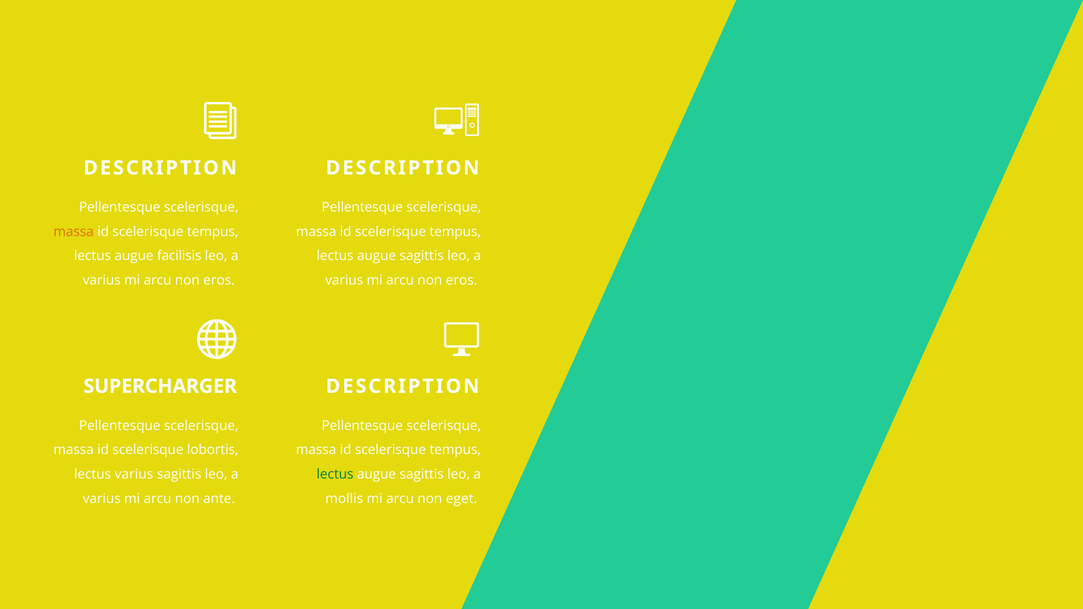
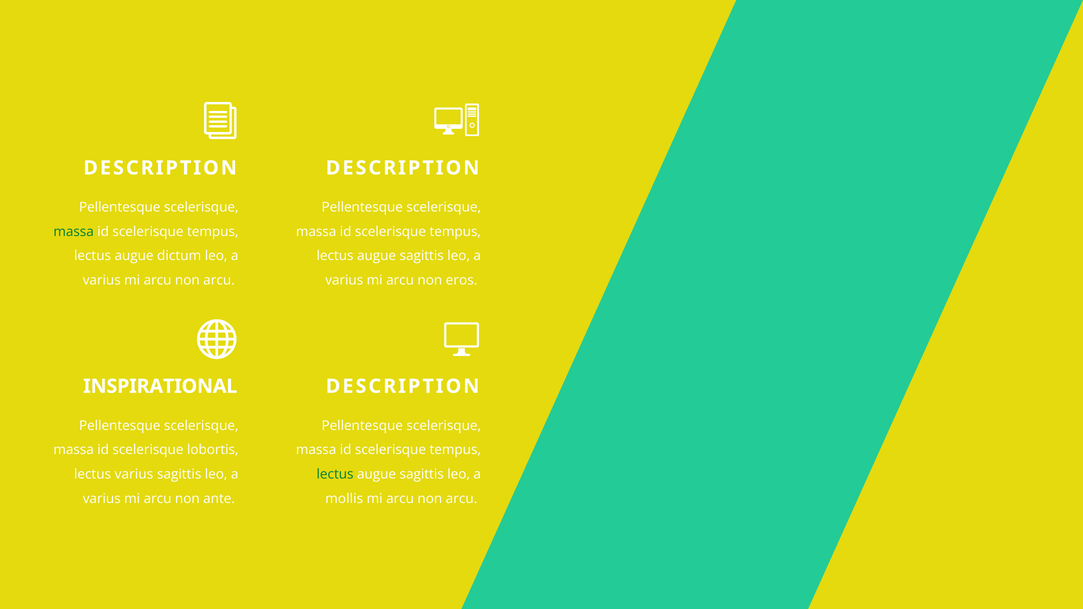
massa at (74, 232) colour: orange -> green
facilisis: facilisis -> dictum
eros at (219, 280): eros -> arcu
SUPERCHARGER: SUPERCHARGER -> INSPIRATIONAL
eget at (462, 499): eget -> arcu
